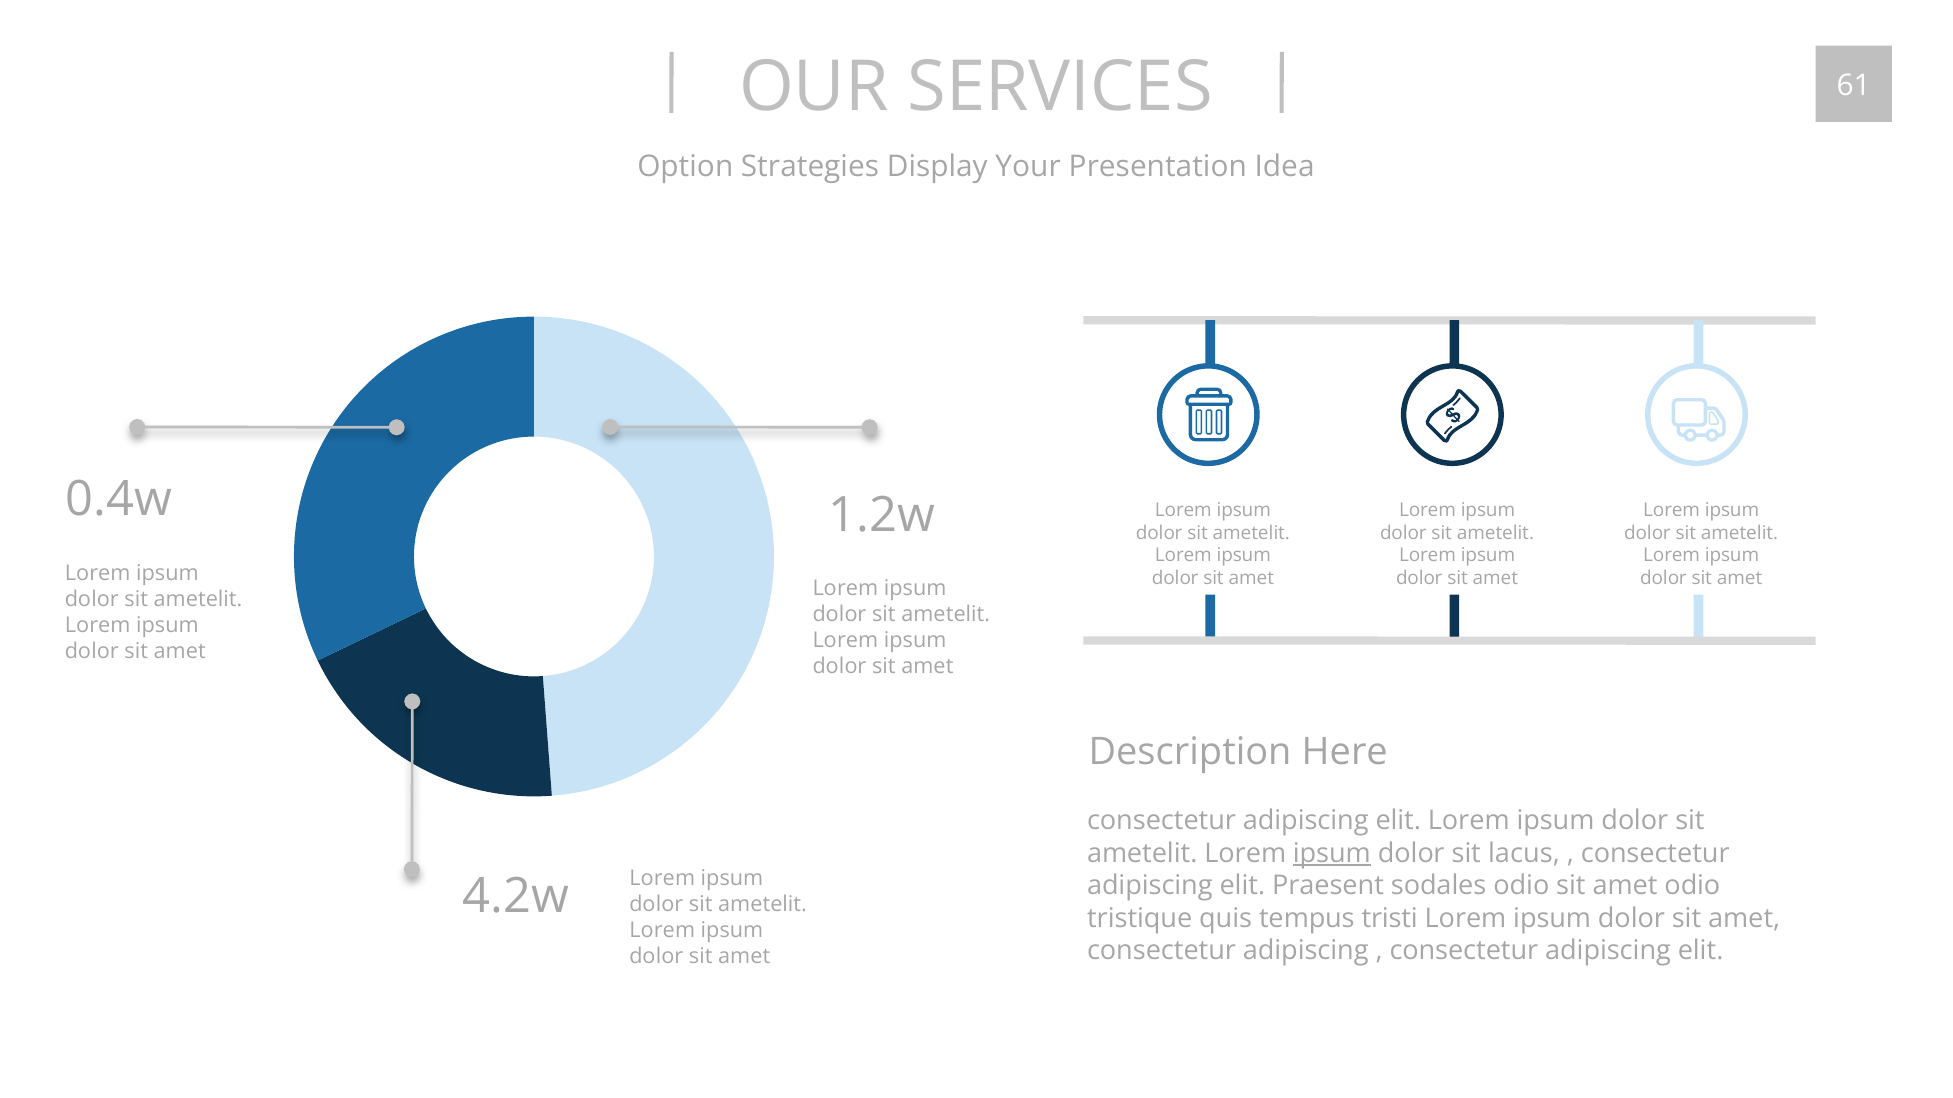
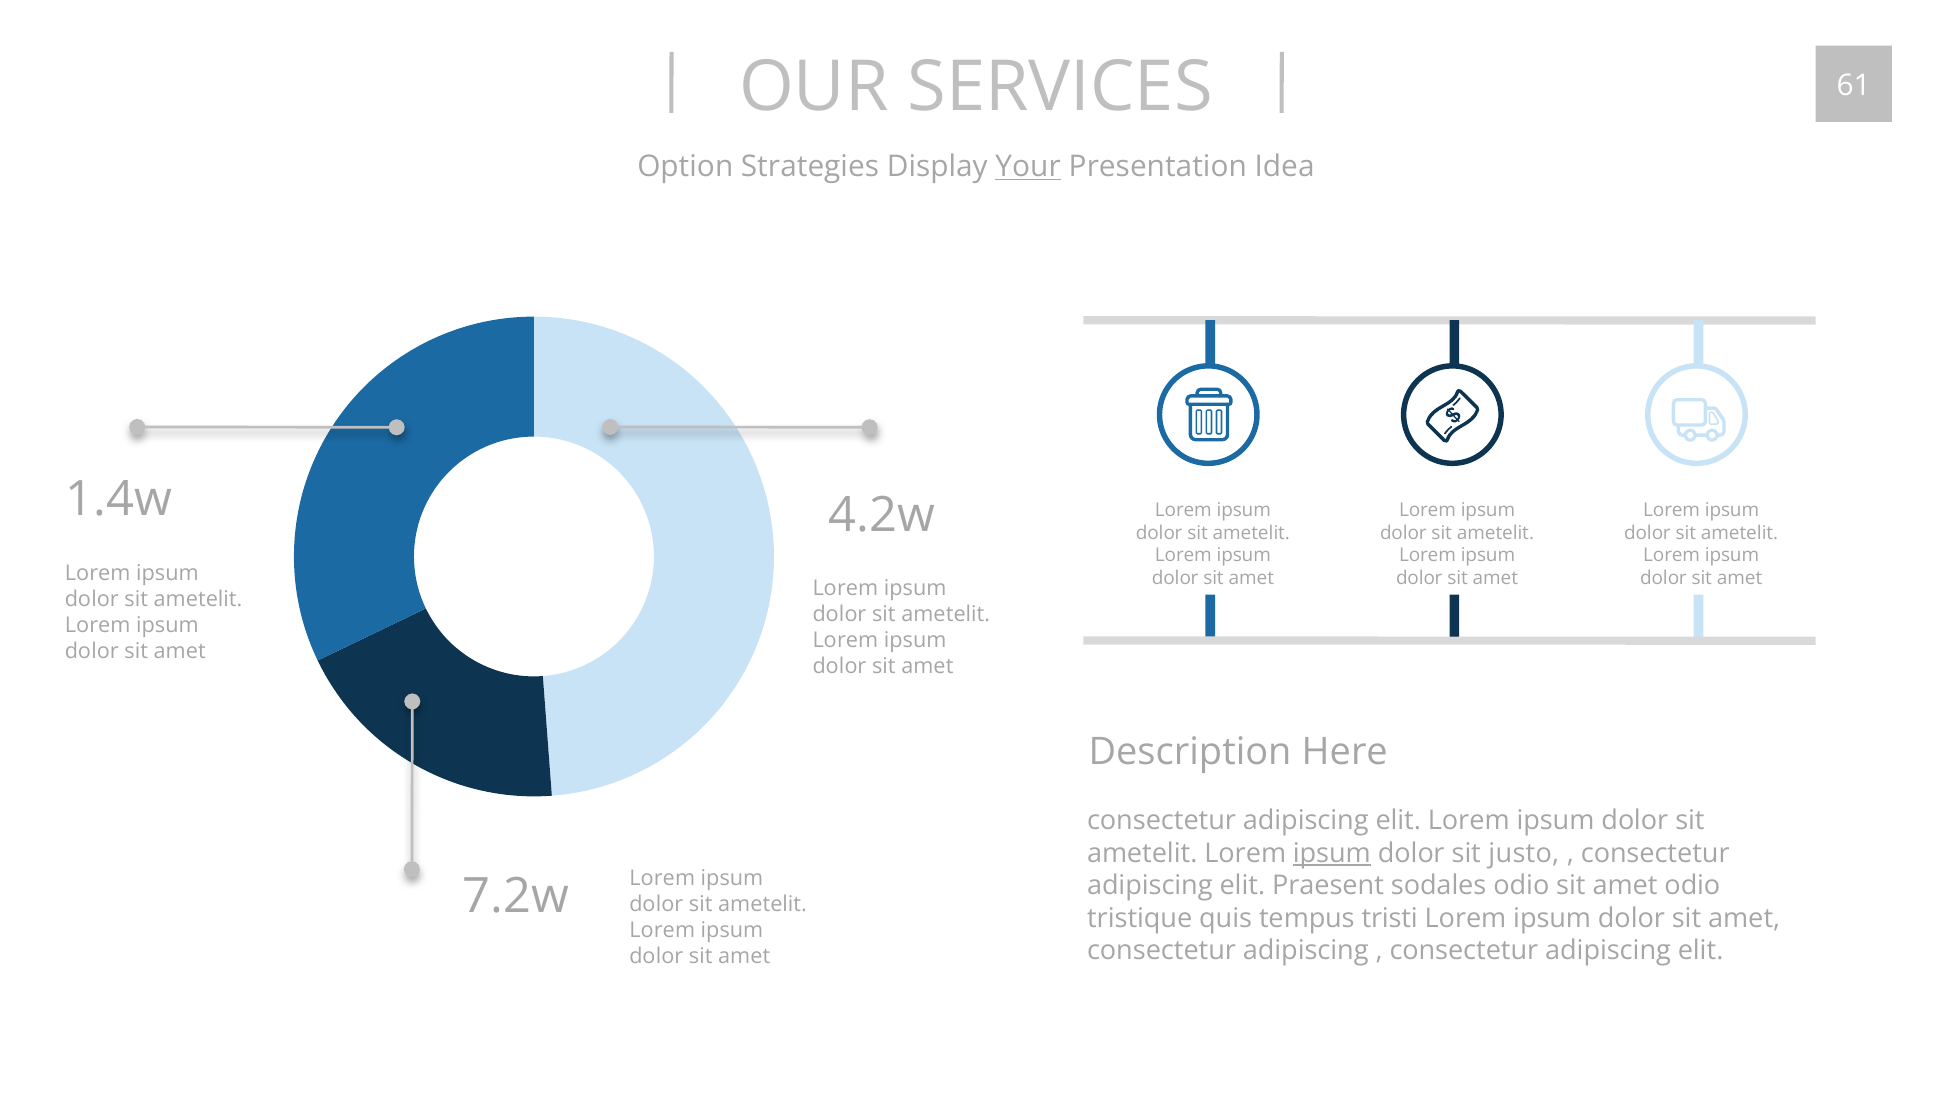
Your underline: none -> present
0.4w: 0.4w -> 1.4w
1.2w: 1.2w -> 4.2w
lacus: lacus -> justo
4.2w: 4.2w -> 7.2w
